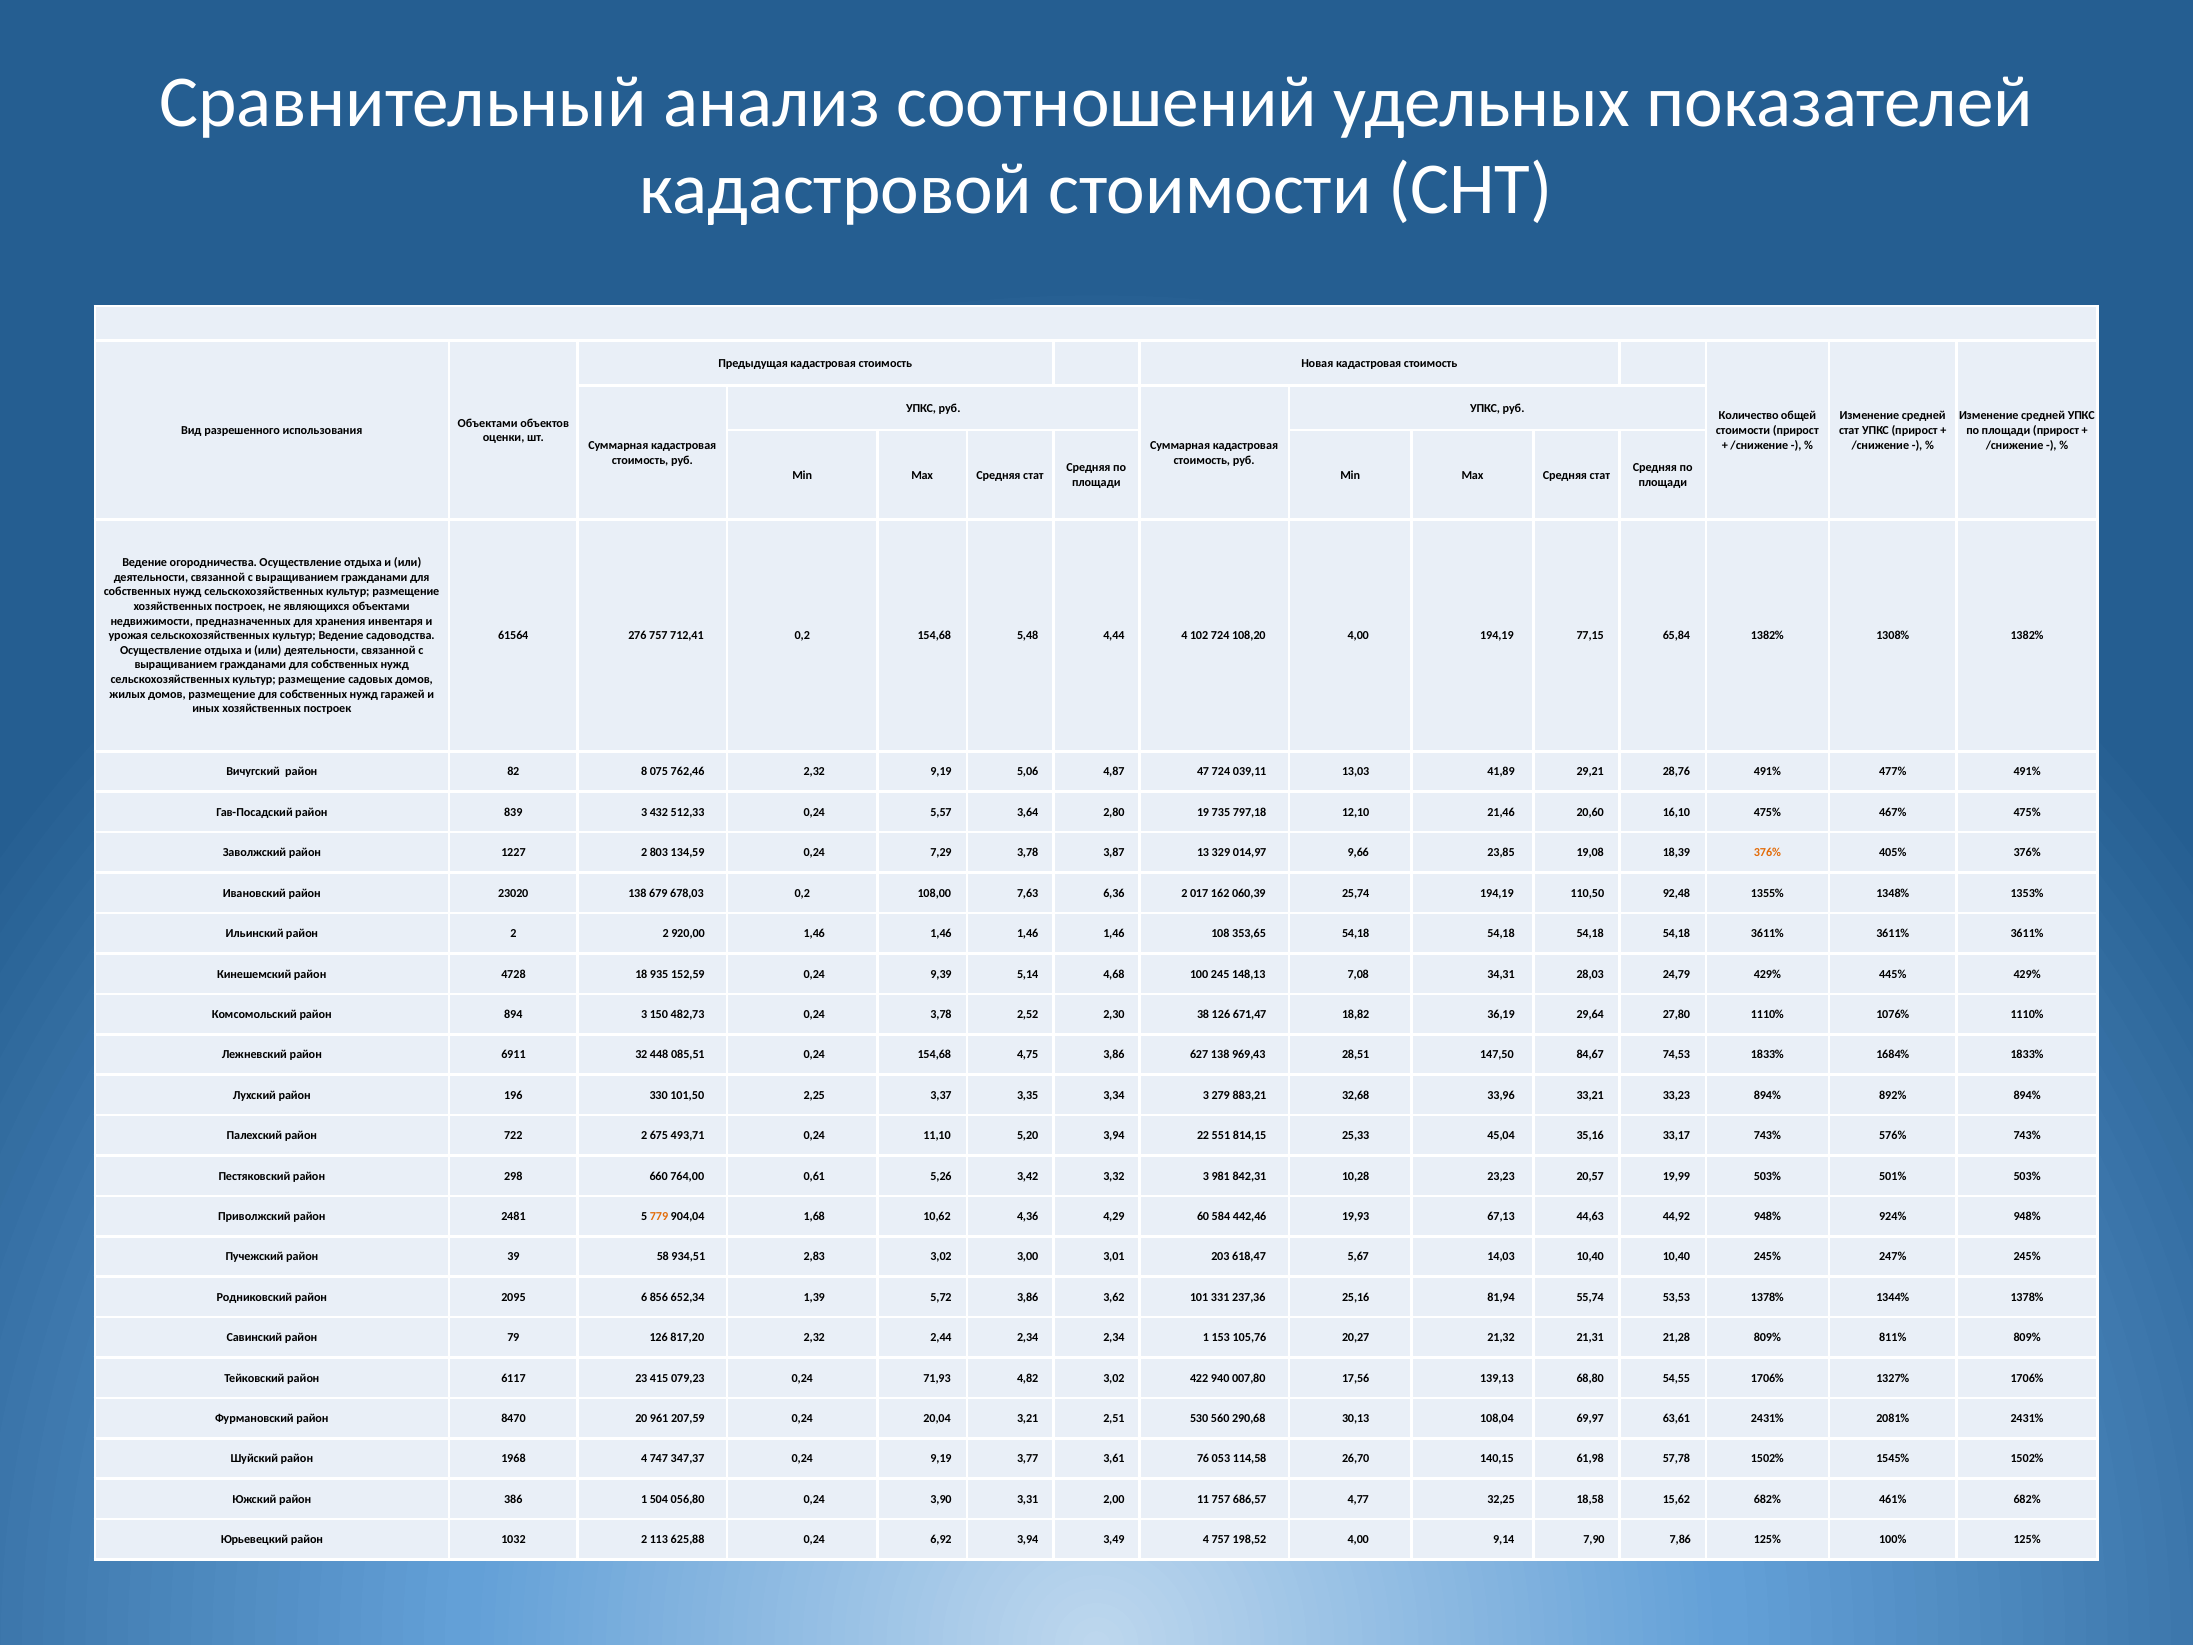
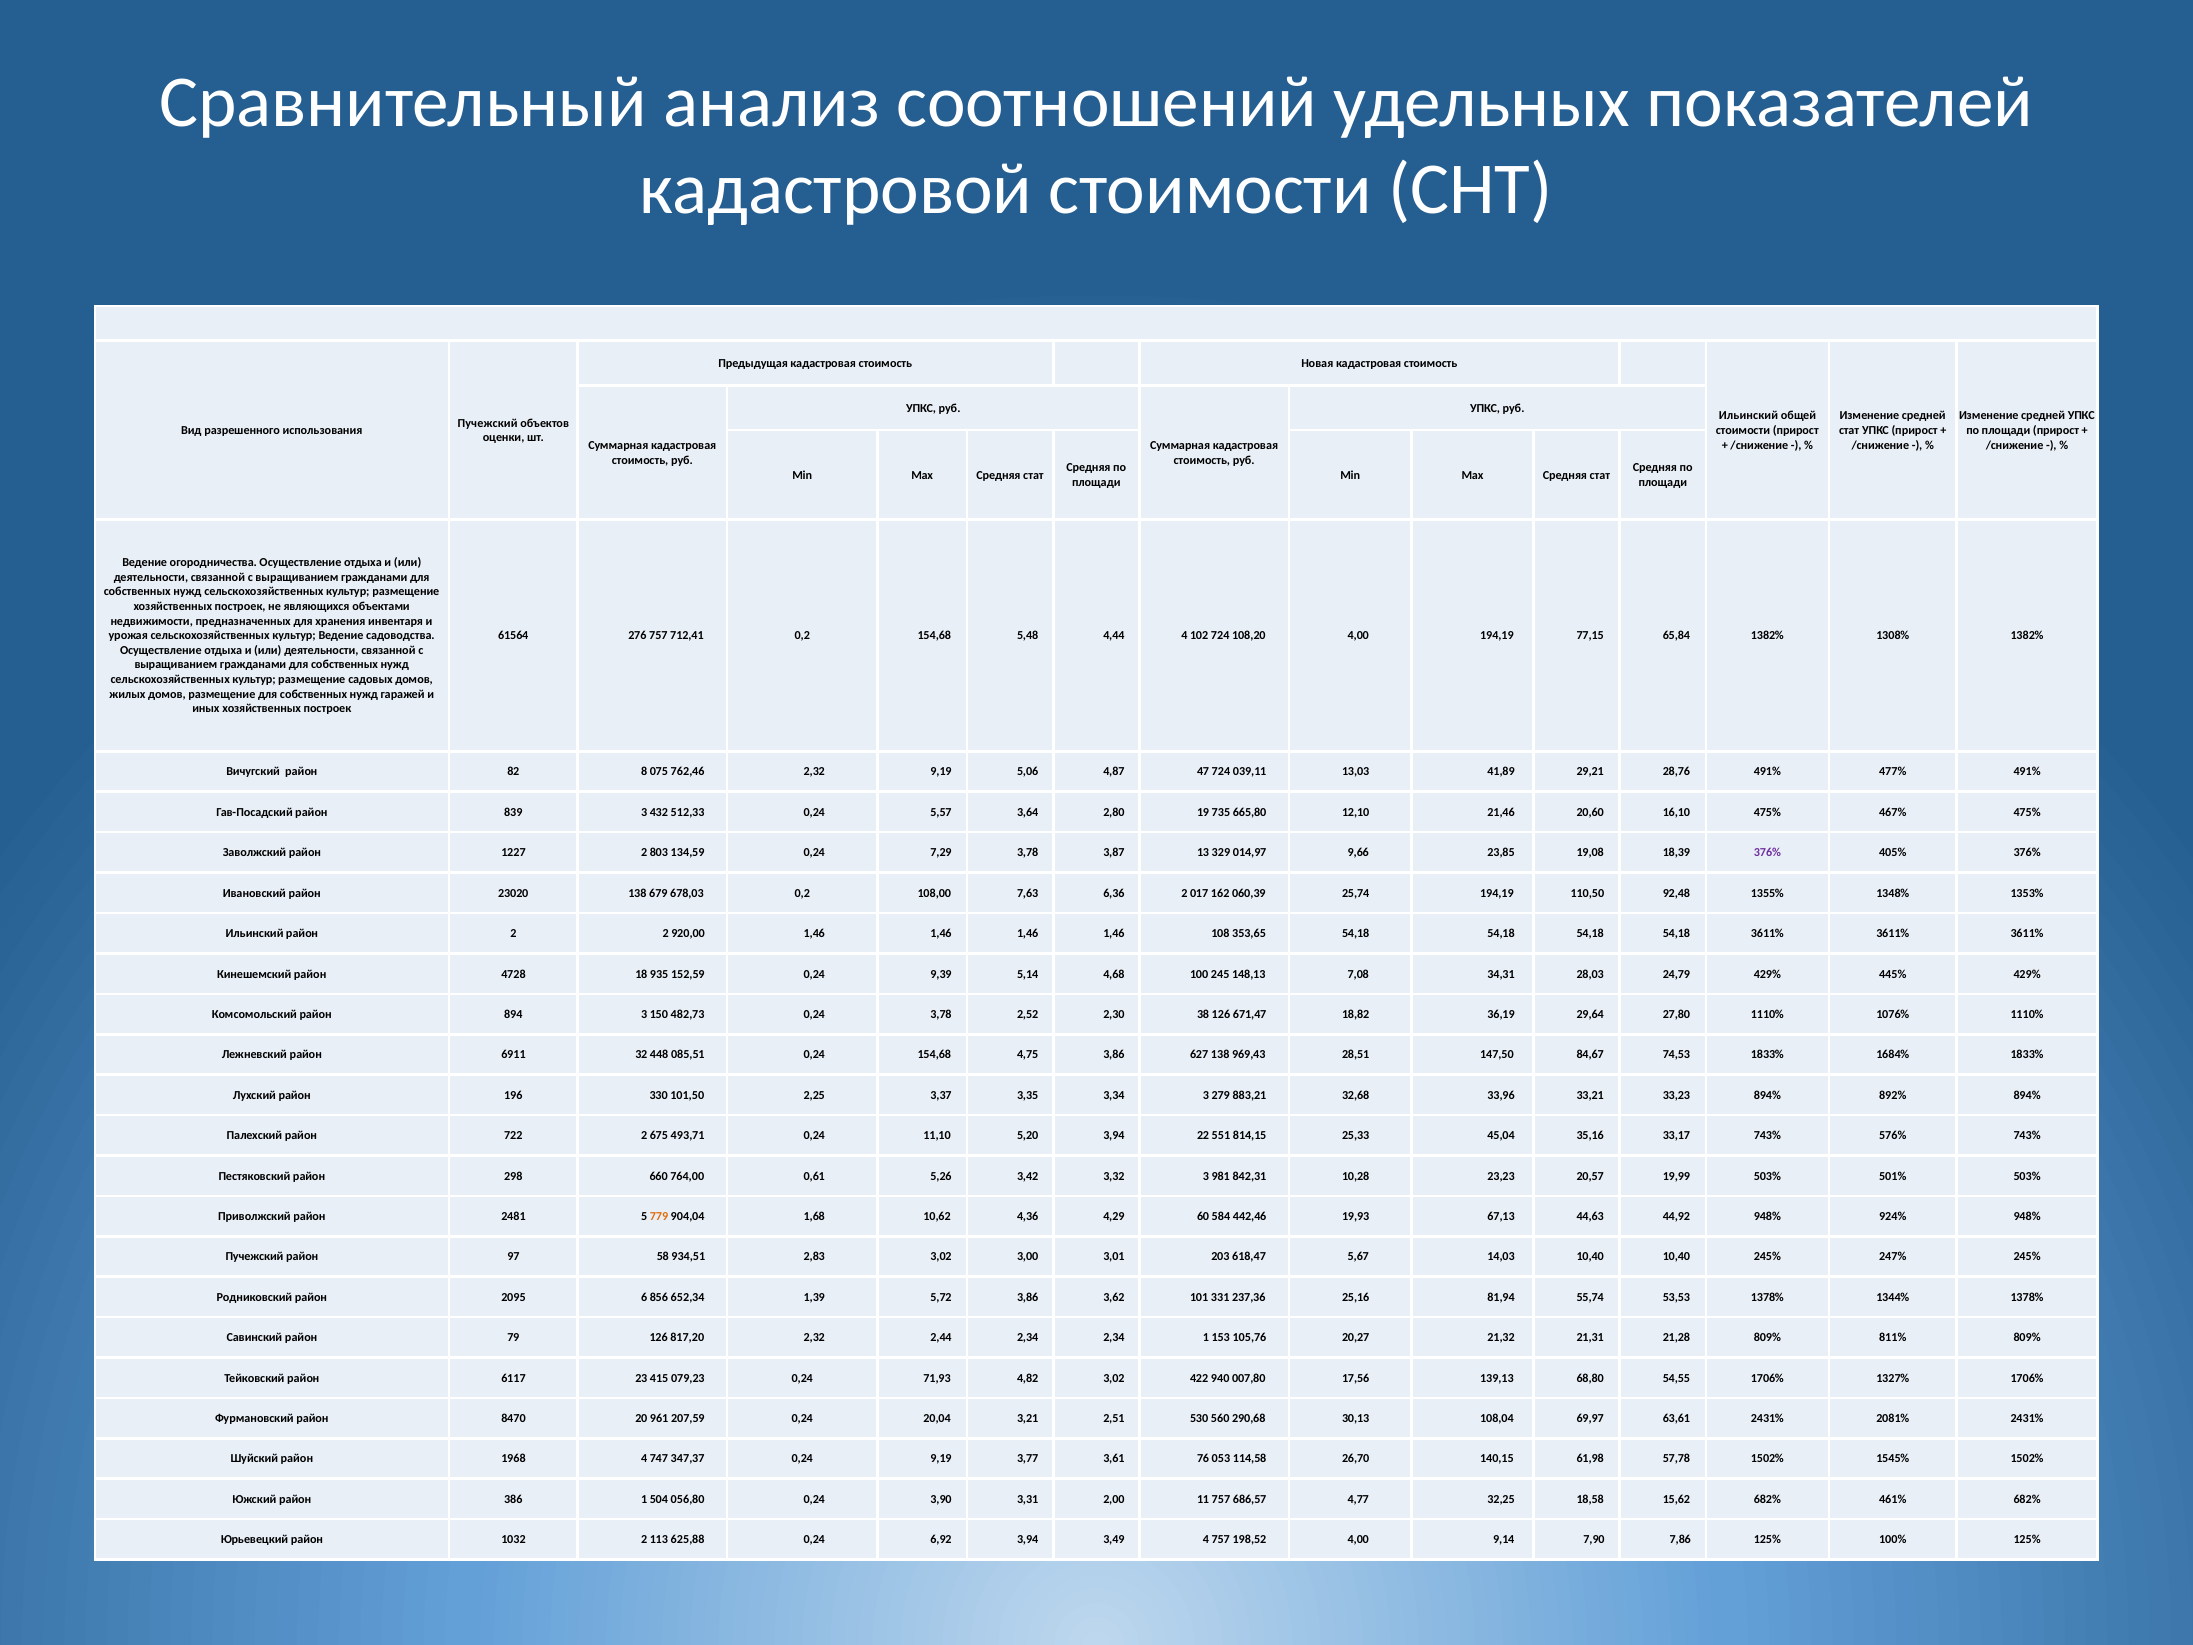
Количество at (1749, 416): Количество -> Ильинский
Объектами at (488, 423): Объектами -> Пучежский
797,18: 797,18 -> 665,80
376% at (1767, 853) colour: orange -> purple
39: 39 -> 97
